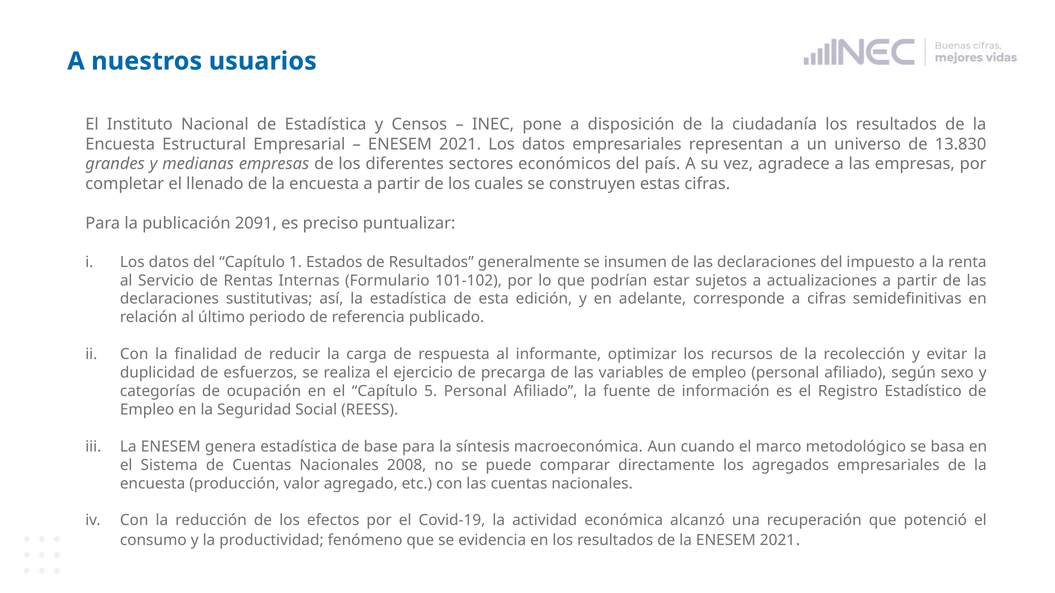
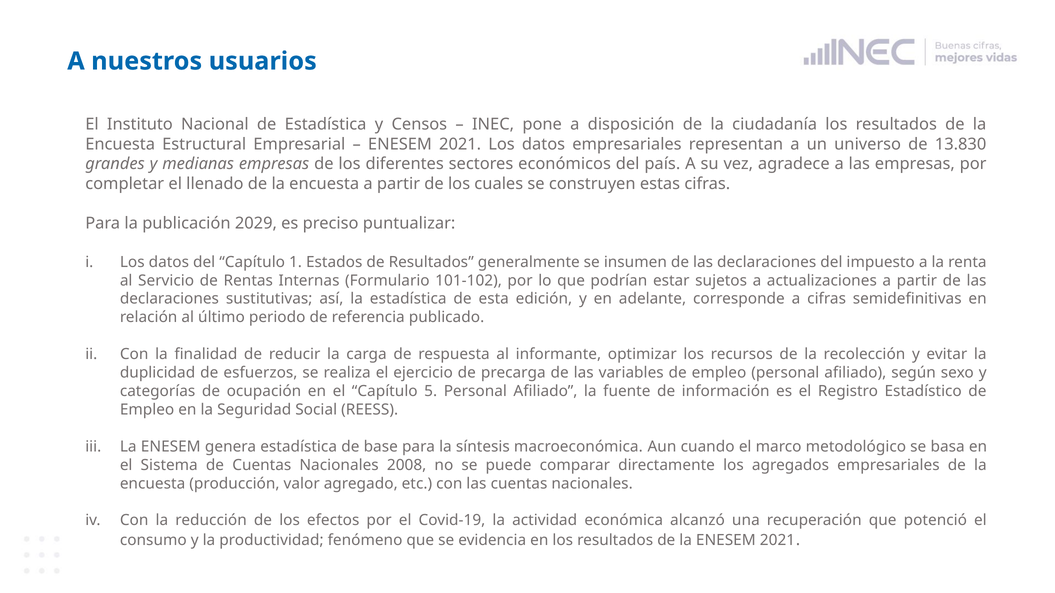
2091: 2091 -> 2029
